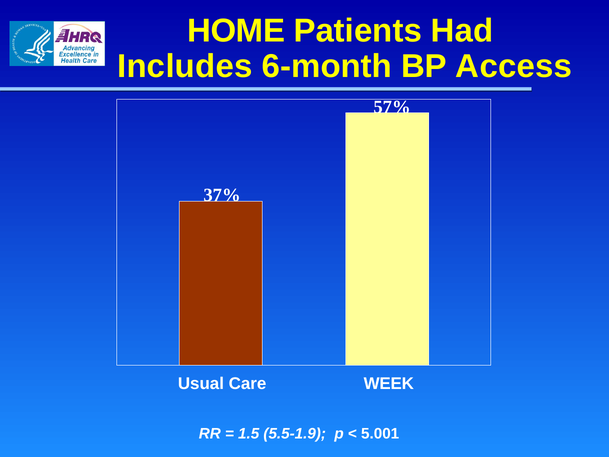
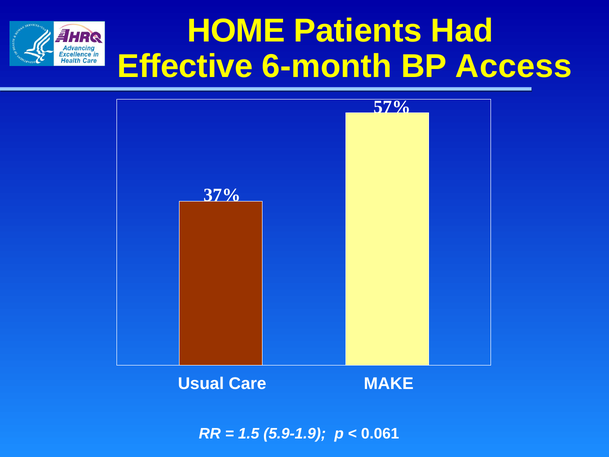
Includes: Includes -> Effective
WEEK: WEEK -> MAKE
5.5-1.9: 5.5-1.9 -> 5.9-1.9
5.001: 5.001 -> 0.061
